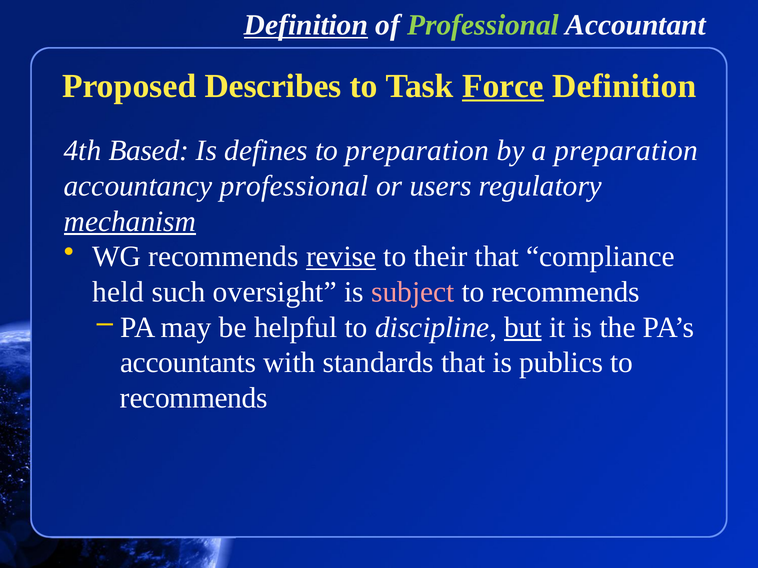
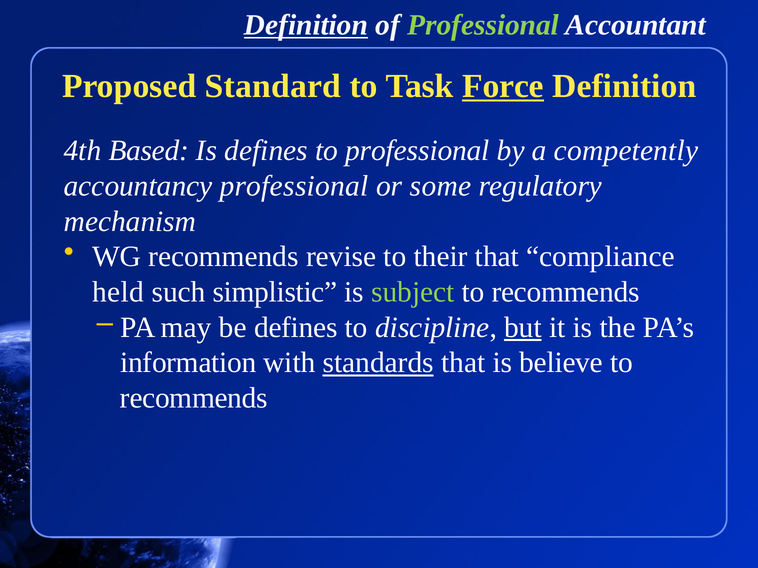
Describes: Describes -> Standard
to preparation: preparation -> professional
a preparation: preparation -> competently
users: users -> some
mechanism underline: present -> none
revise underline: present -> none
oversight: oversight -> simplistic
subject colour: pink -> light green
be helpful: helpful -> defines
accountants: accountants -> information
standards underline: none -> present
publics: publics -> believe
